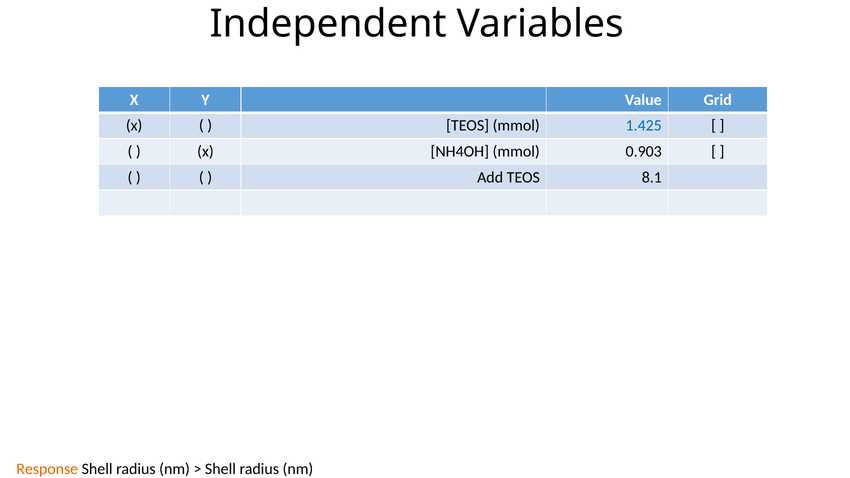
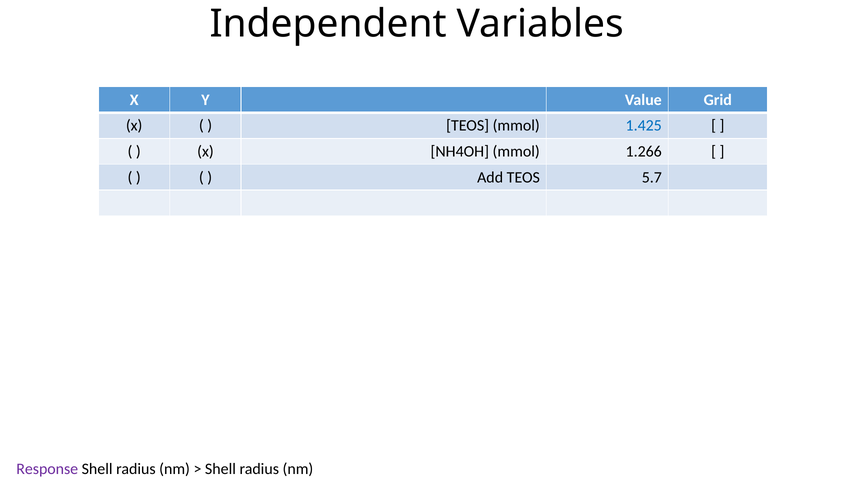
0.903: 0.903 -> 1.266
8.1: 8.1 -> 5.7
Response colour: orange -> purple
